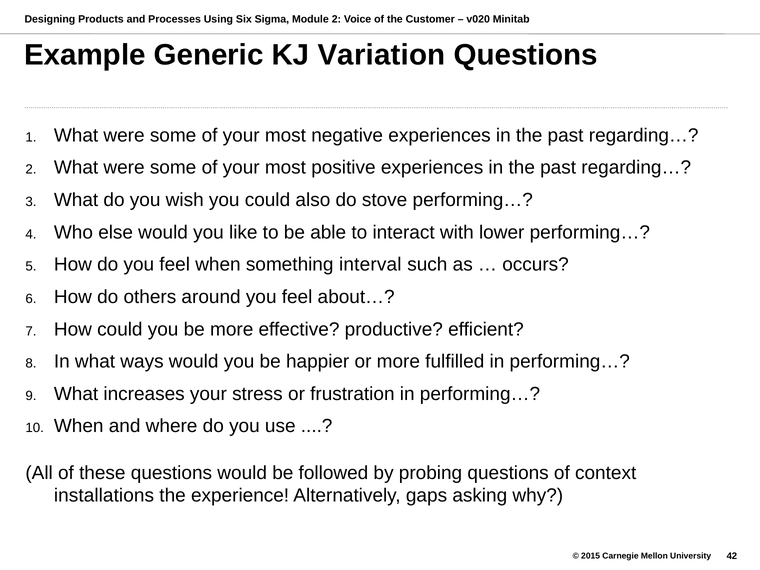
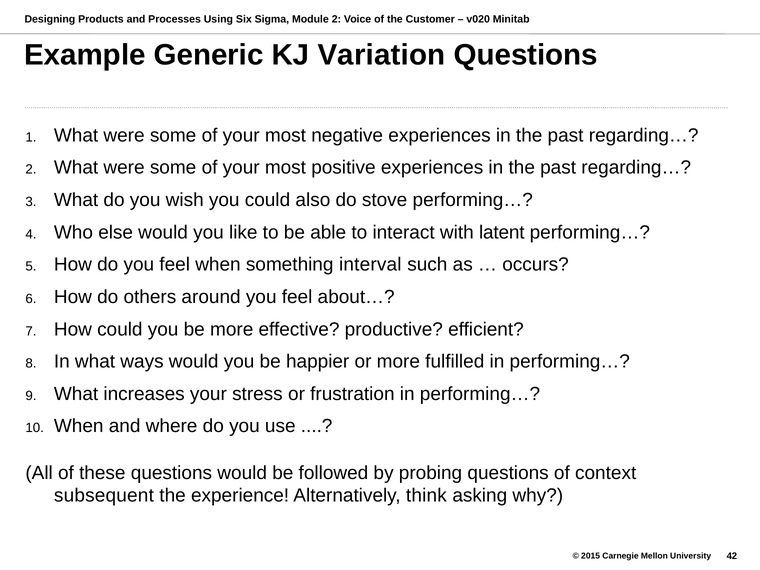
lower: lower -> latent
installations: installations -> subsequent
gaps: gaps -> think
